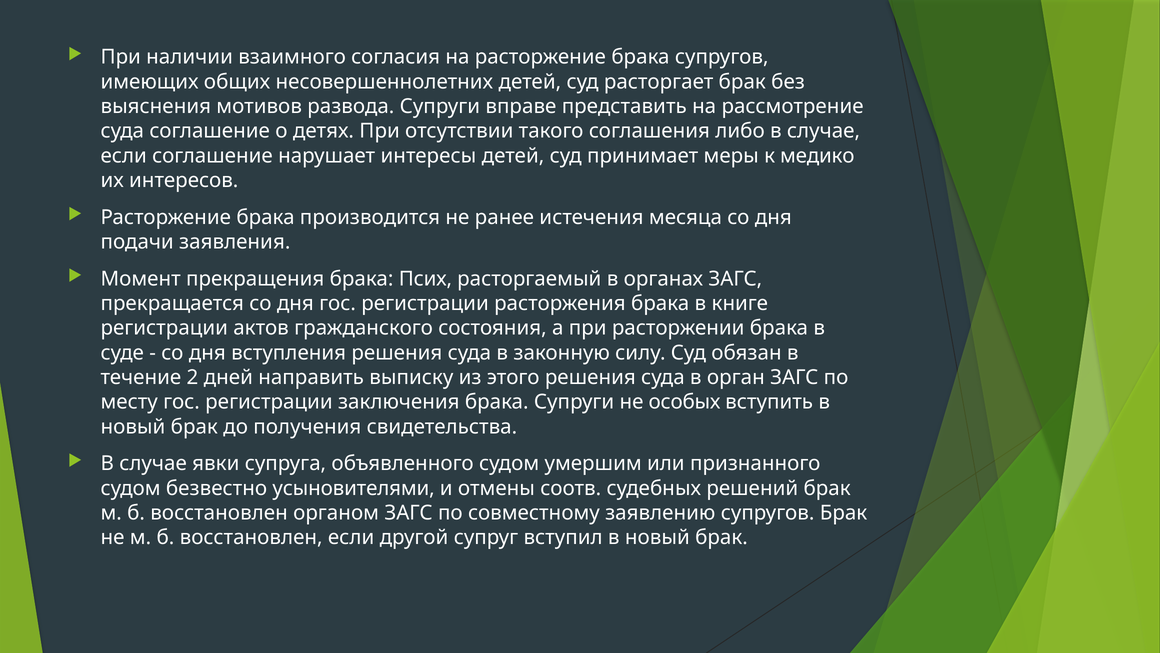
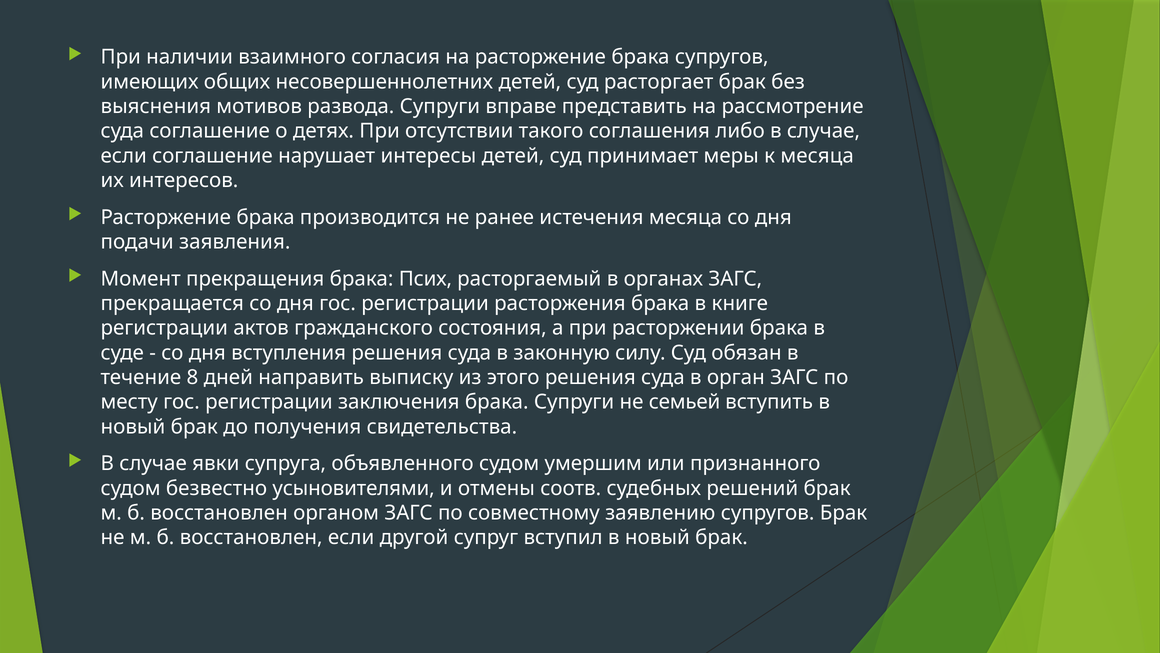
к медико: медико -> месяца
2: 2 -> 8
особых: особых -> семьей
